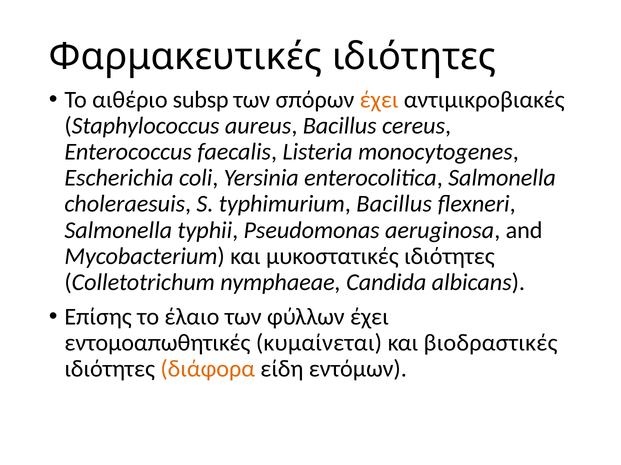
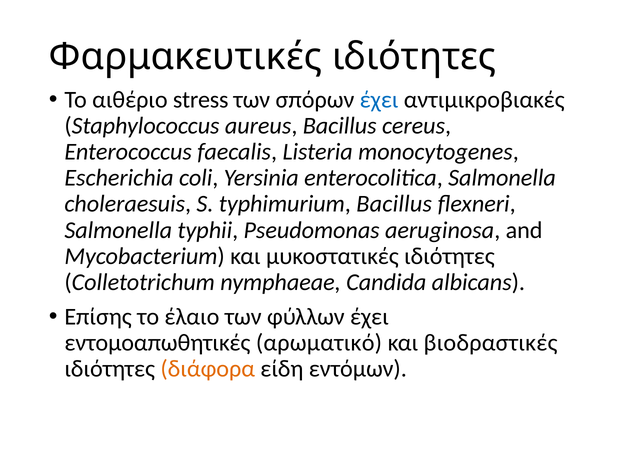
subsp: subsp -> stress
έχει at (379, 100) colour: orange -> blue
κυμαίνεται: κυμαίνεται -> αρωματικό
